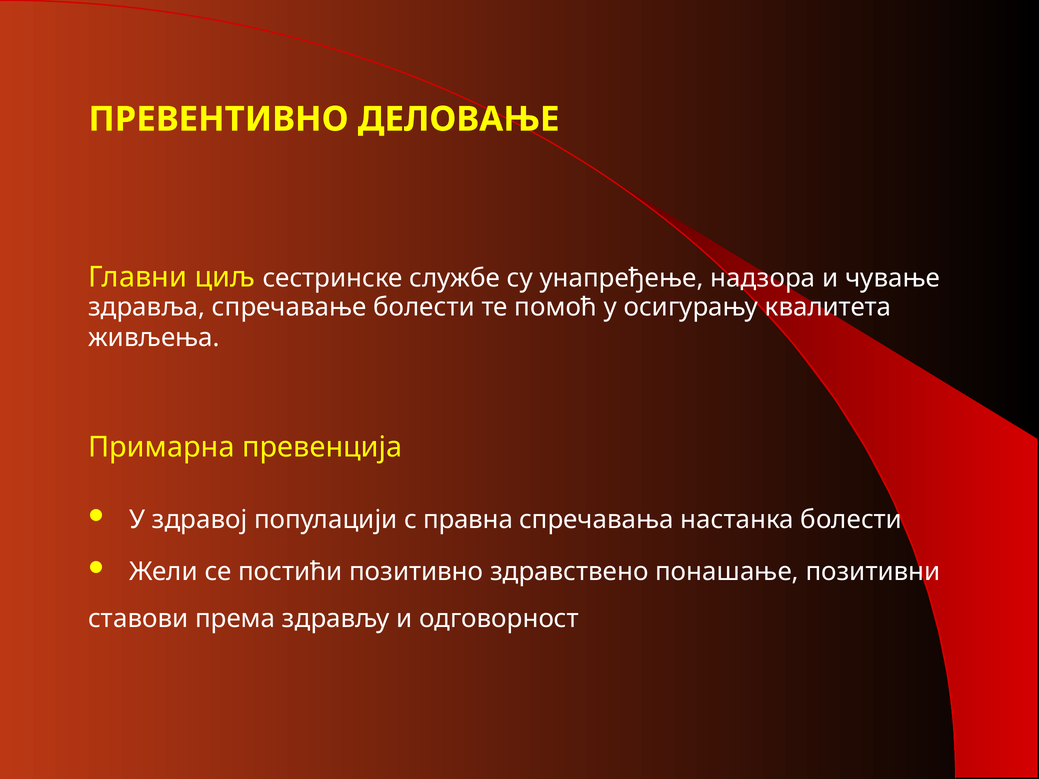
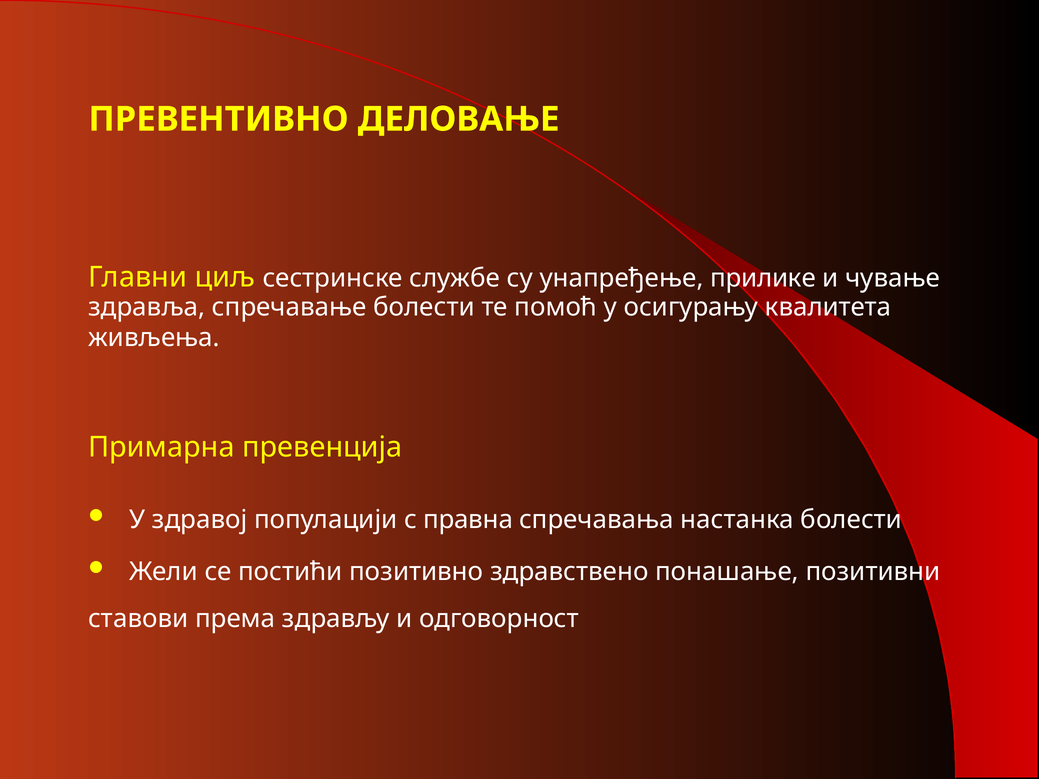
надзора: надзора -> прилике
